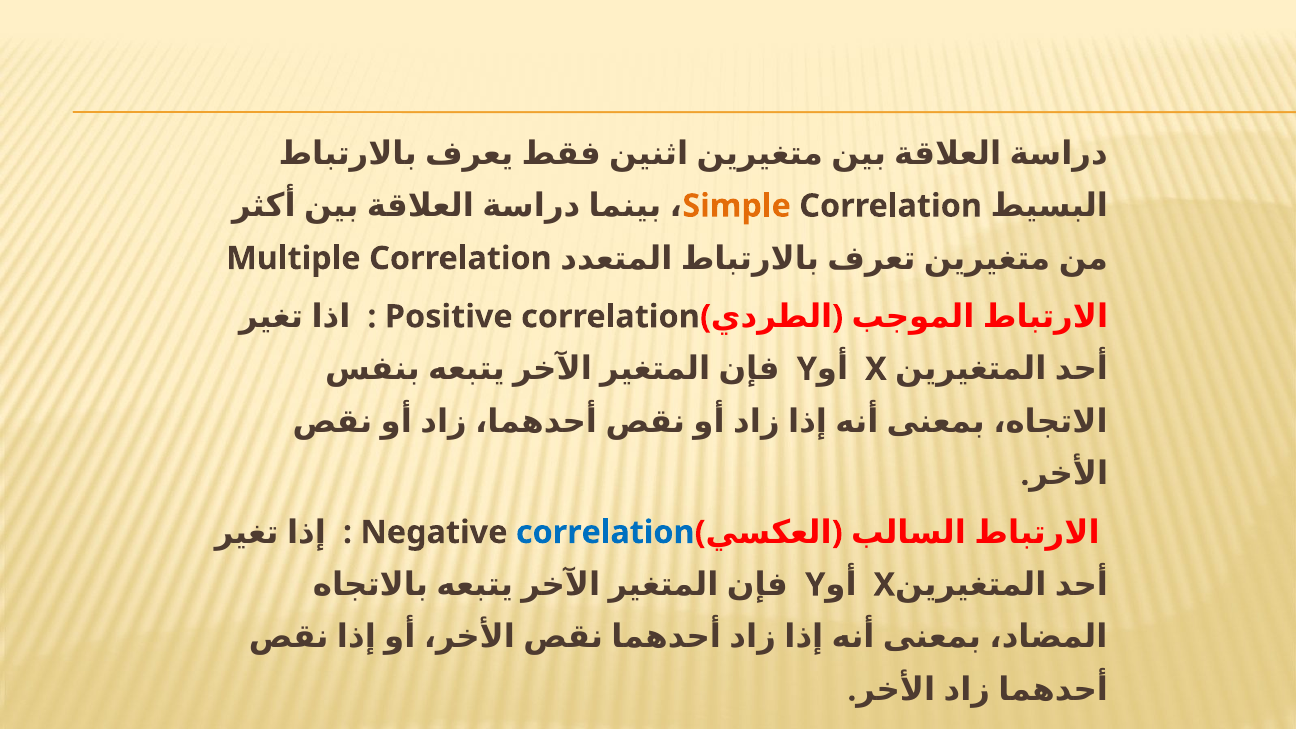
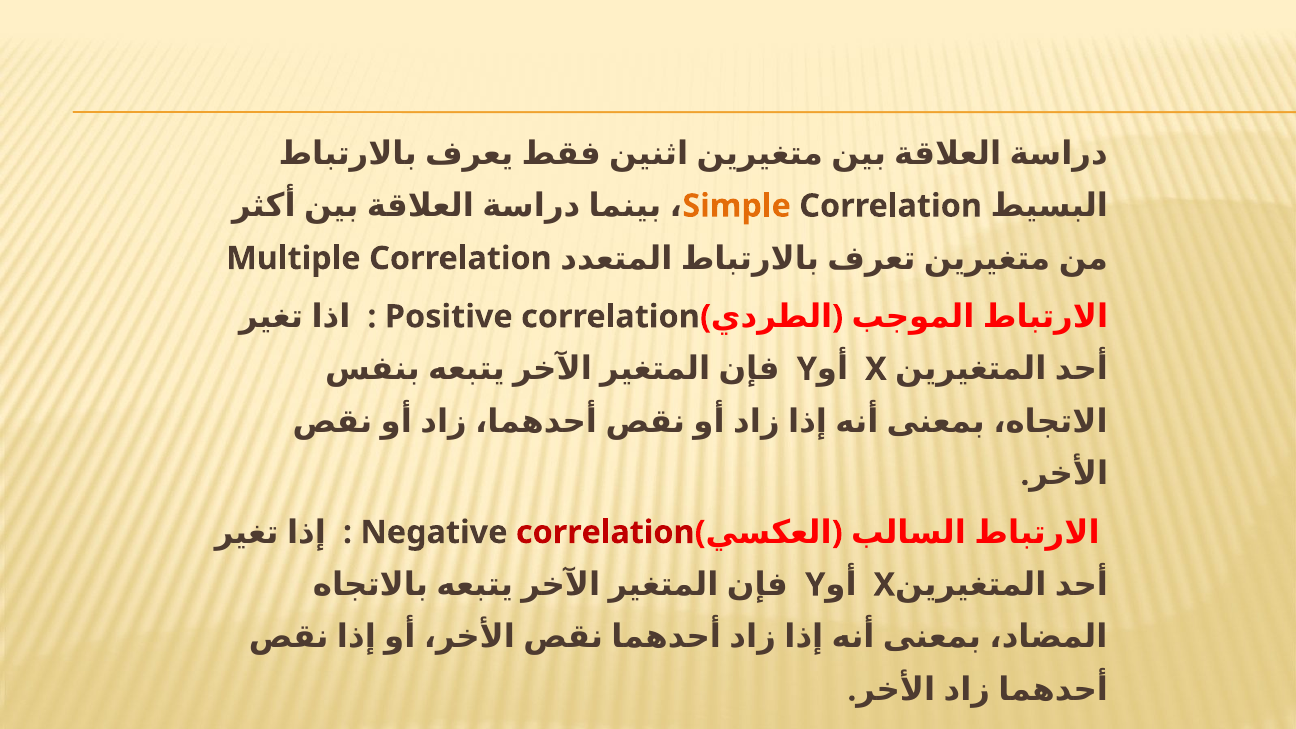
correlation at (605, 532) colour: blue -> red
